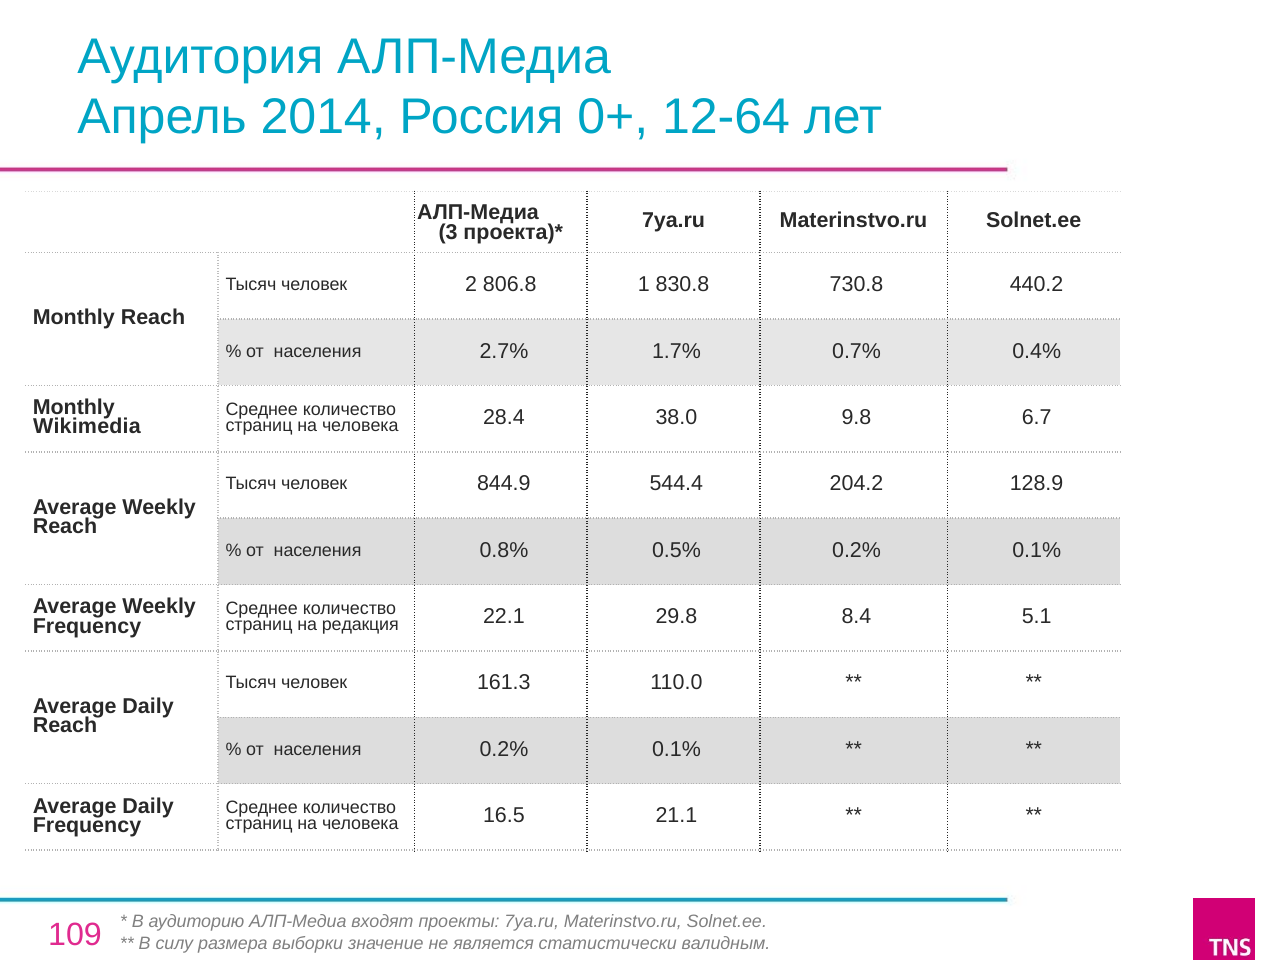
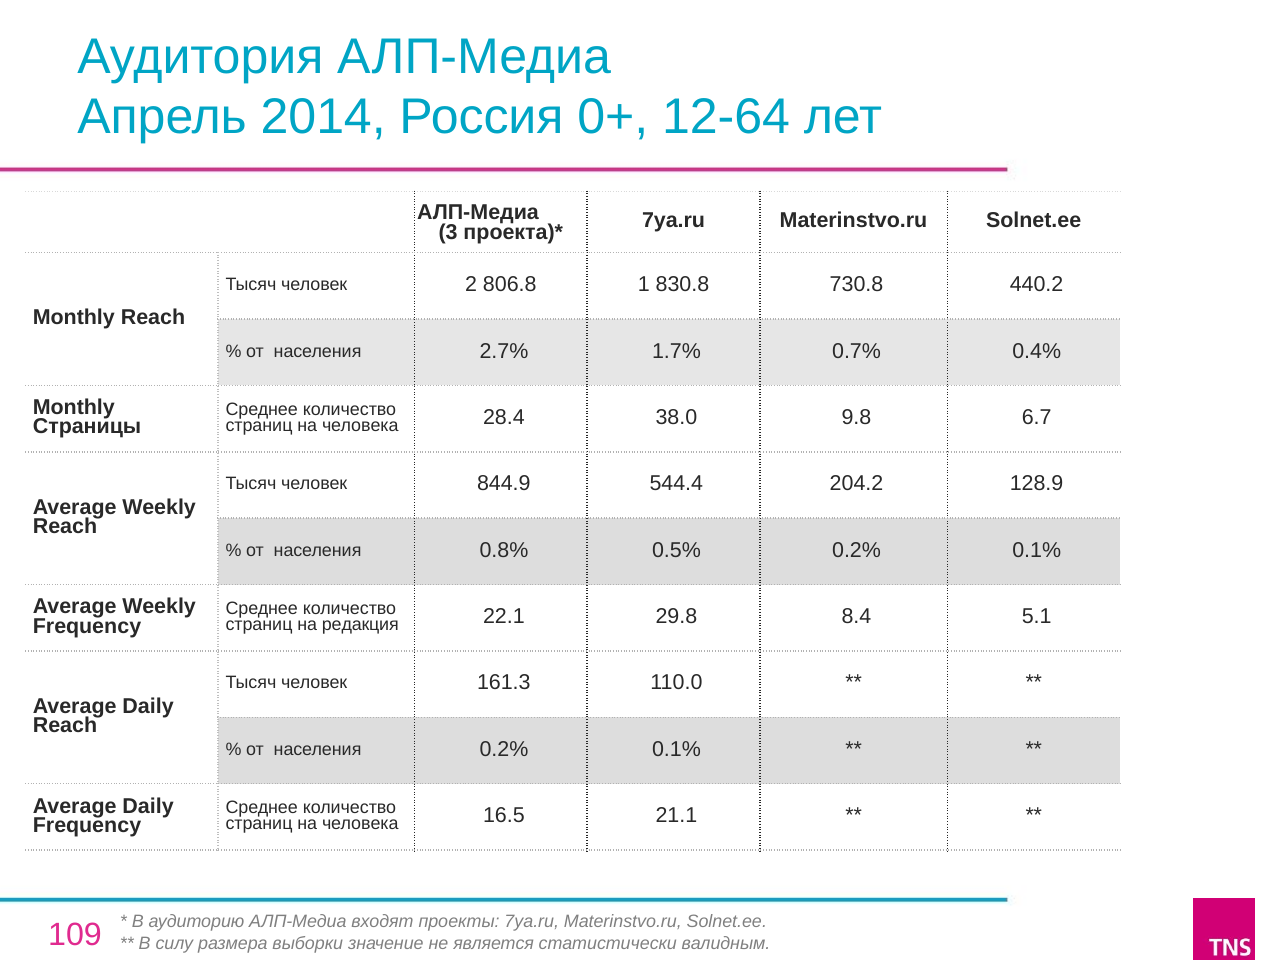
Wikimedia: Wikimedia -> Страницы
